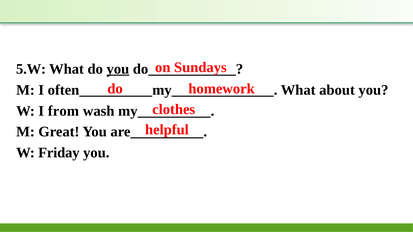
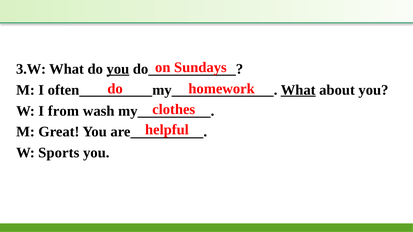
5.W: 5.W -> 3.W
What at (298, 90) underline: none -> present
Friday: Friday -> Sports
